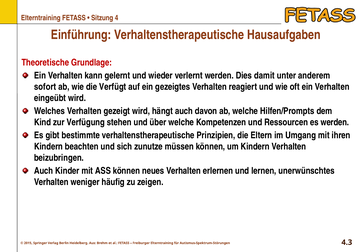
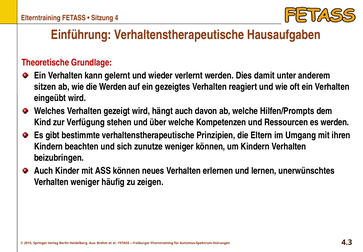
sofort: sofort -> sitzen
die Verfügt: Verfügt -> Werden
zunutze müssen: müssen -> weniger
